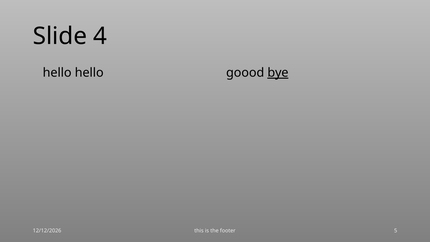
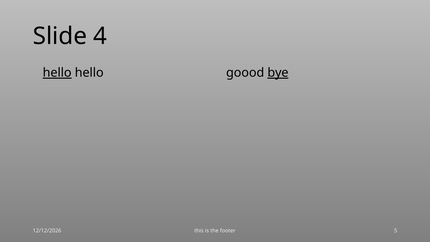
hello at (57, 73) underline: none -> present
